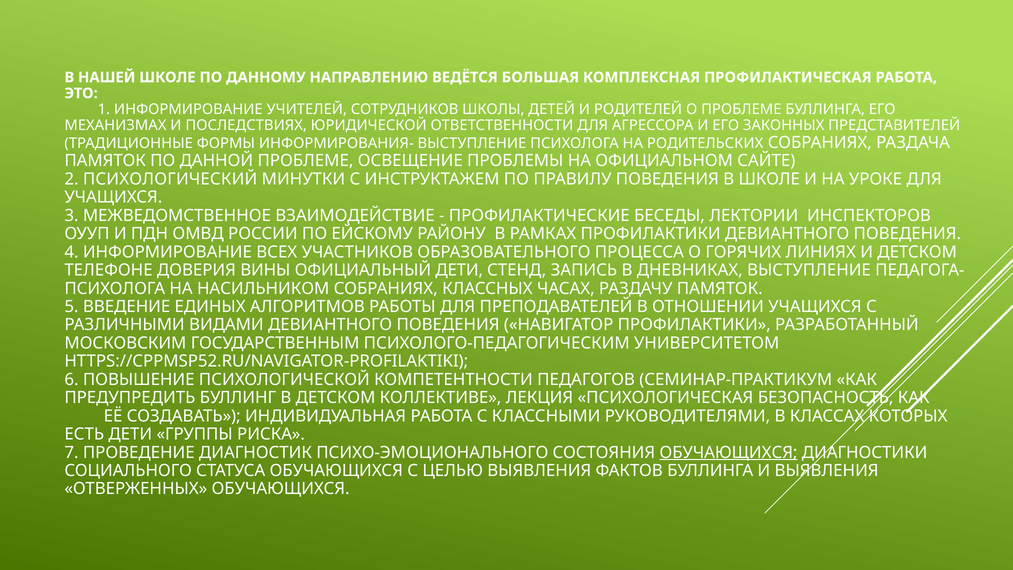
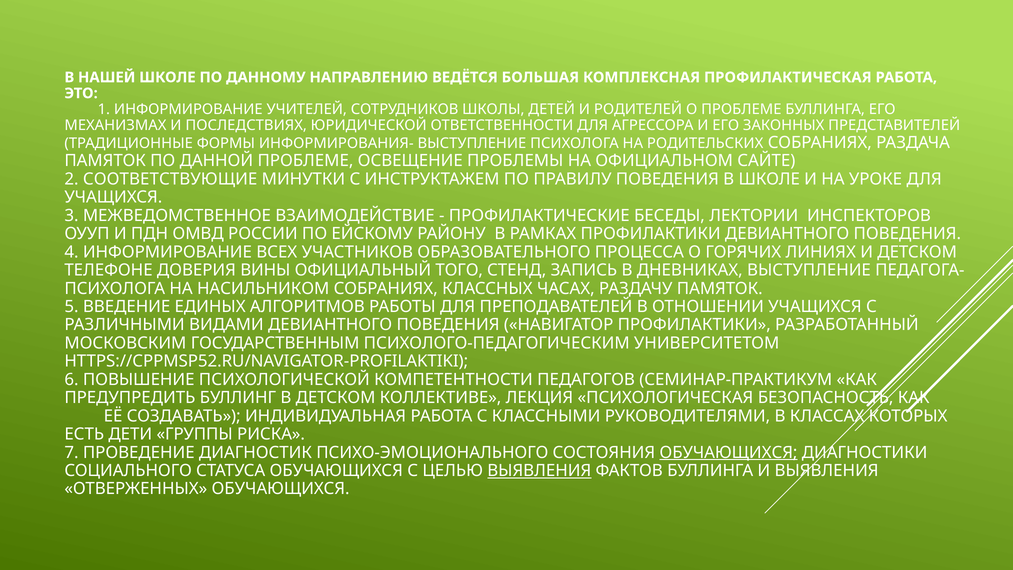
ПСИХОЛОГИЧЕСКИЙ: ПСИХОЛОГИЧЕСКИЙ -> СООТВЕТСТВУЮЩИЕ
ОФИЦИАЛЬНЫЙ ДЕТИ: ДЕТИ -> ТОГО
ВЫЯВЛЕНИЯ at (539, 471) underline: none -> present
